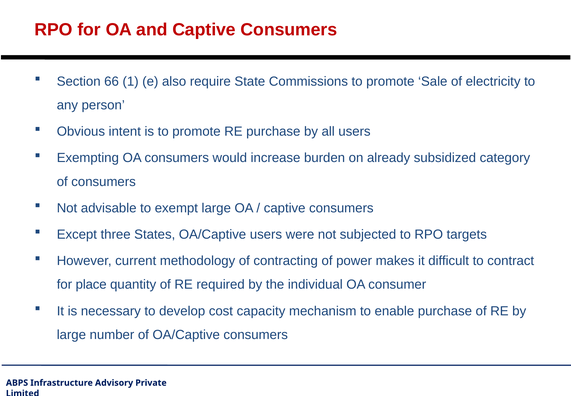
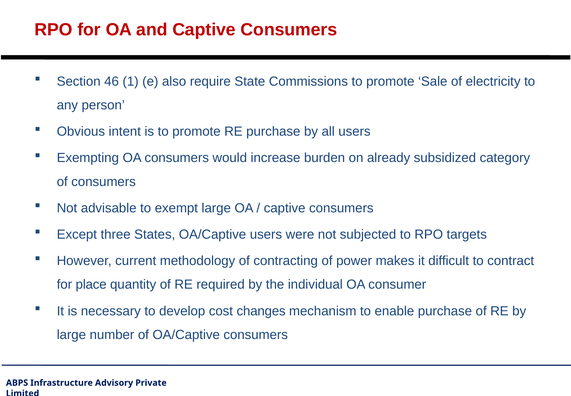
66: 66 -> 46
capacity: capacity -> changes
